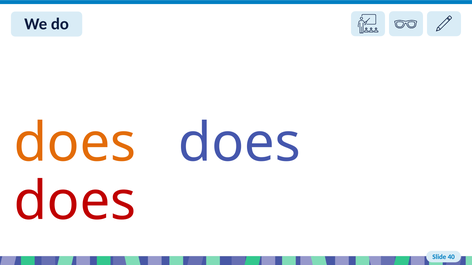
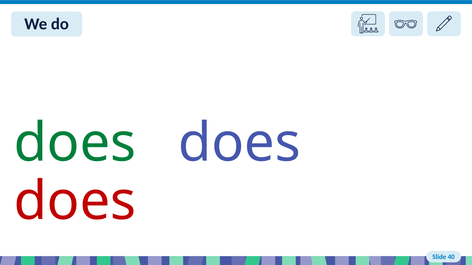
does at (75, 143) colour: orange -> green
